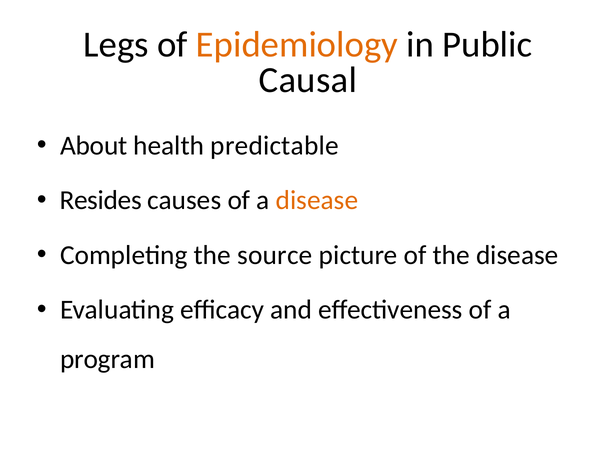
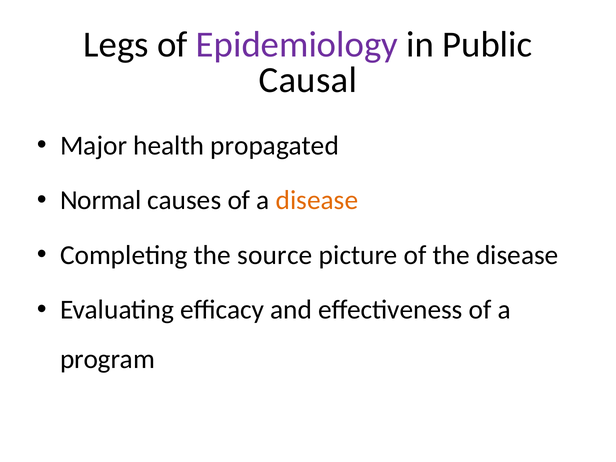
Epidemiology colour: orange -> purple
About: About -> Major
predictable: predictable -> propagated
Resides: Resides -> Normal
